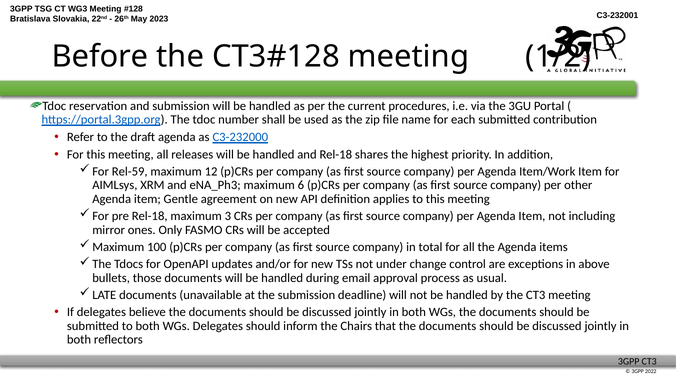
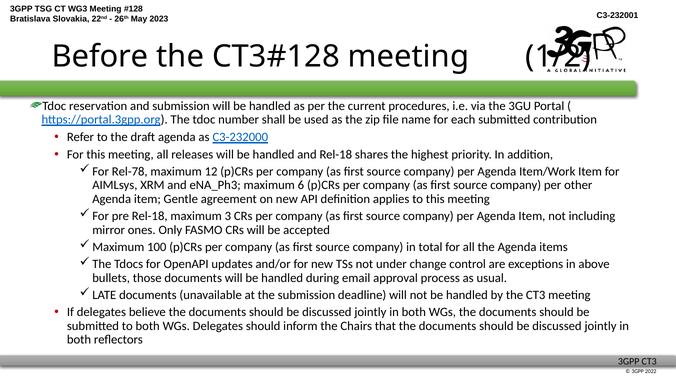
Rel-59: Rel-59 -> Rel-78
